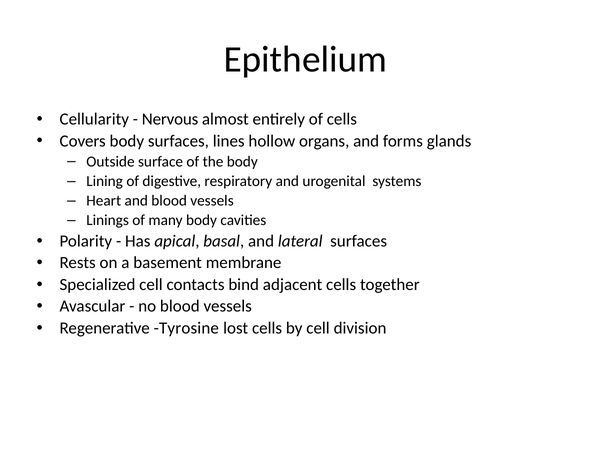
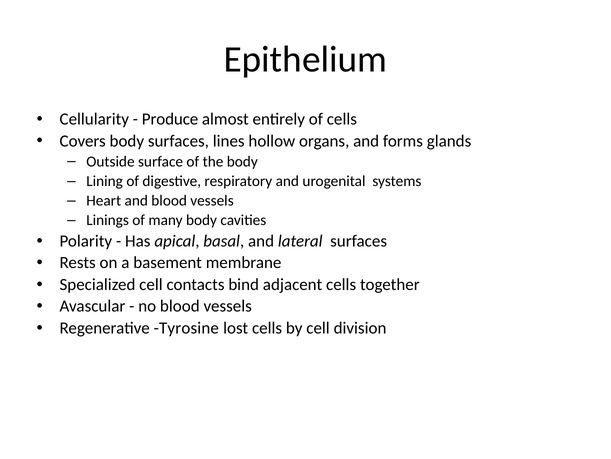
Nervous: Nervous -> Produce
